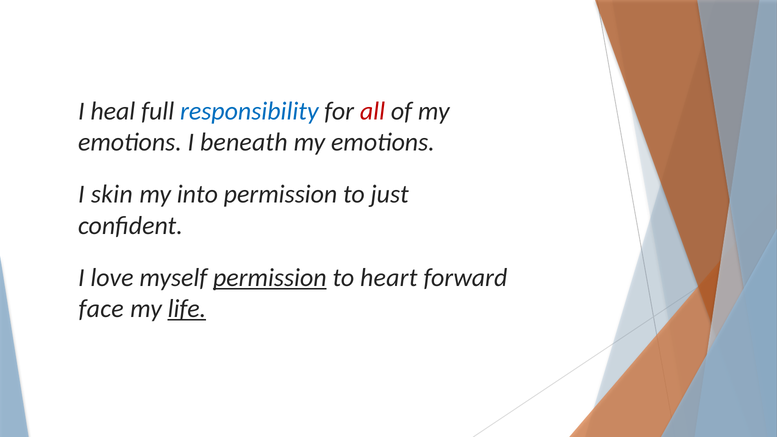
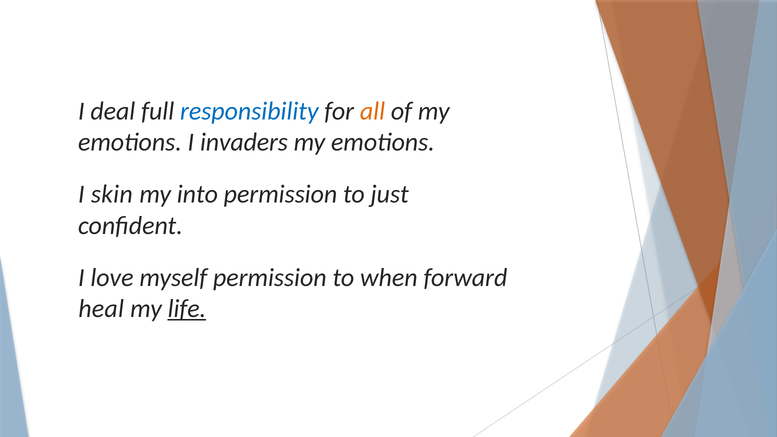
heal: heal -> deal
all colour: red -> orange
beneath: beneath -> invaders
permission at (270, 278) underline: present -> none
heart: heart -> when
face: face -> heal
